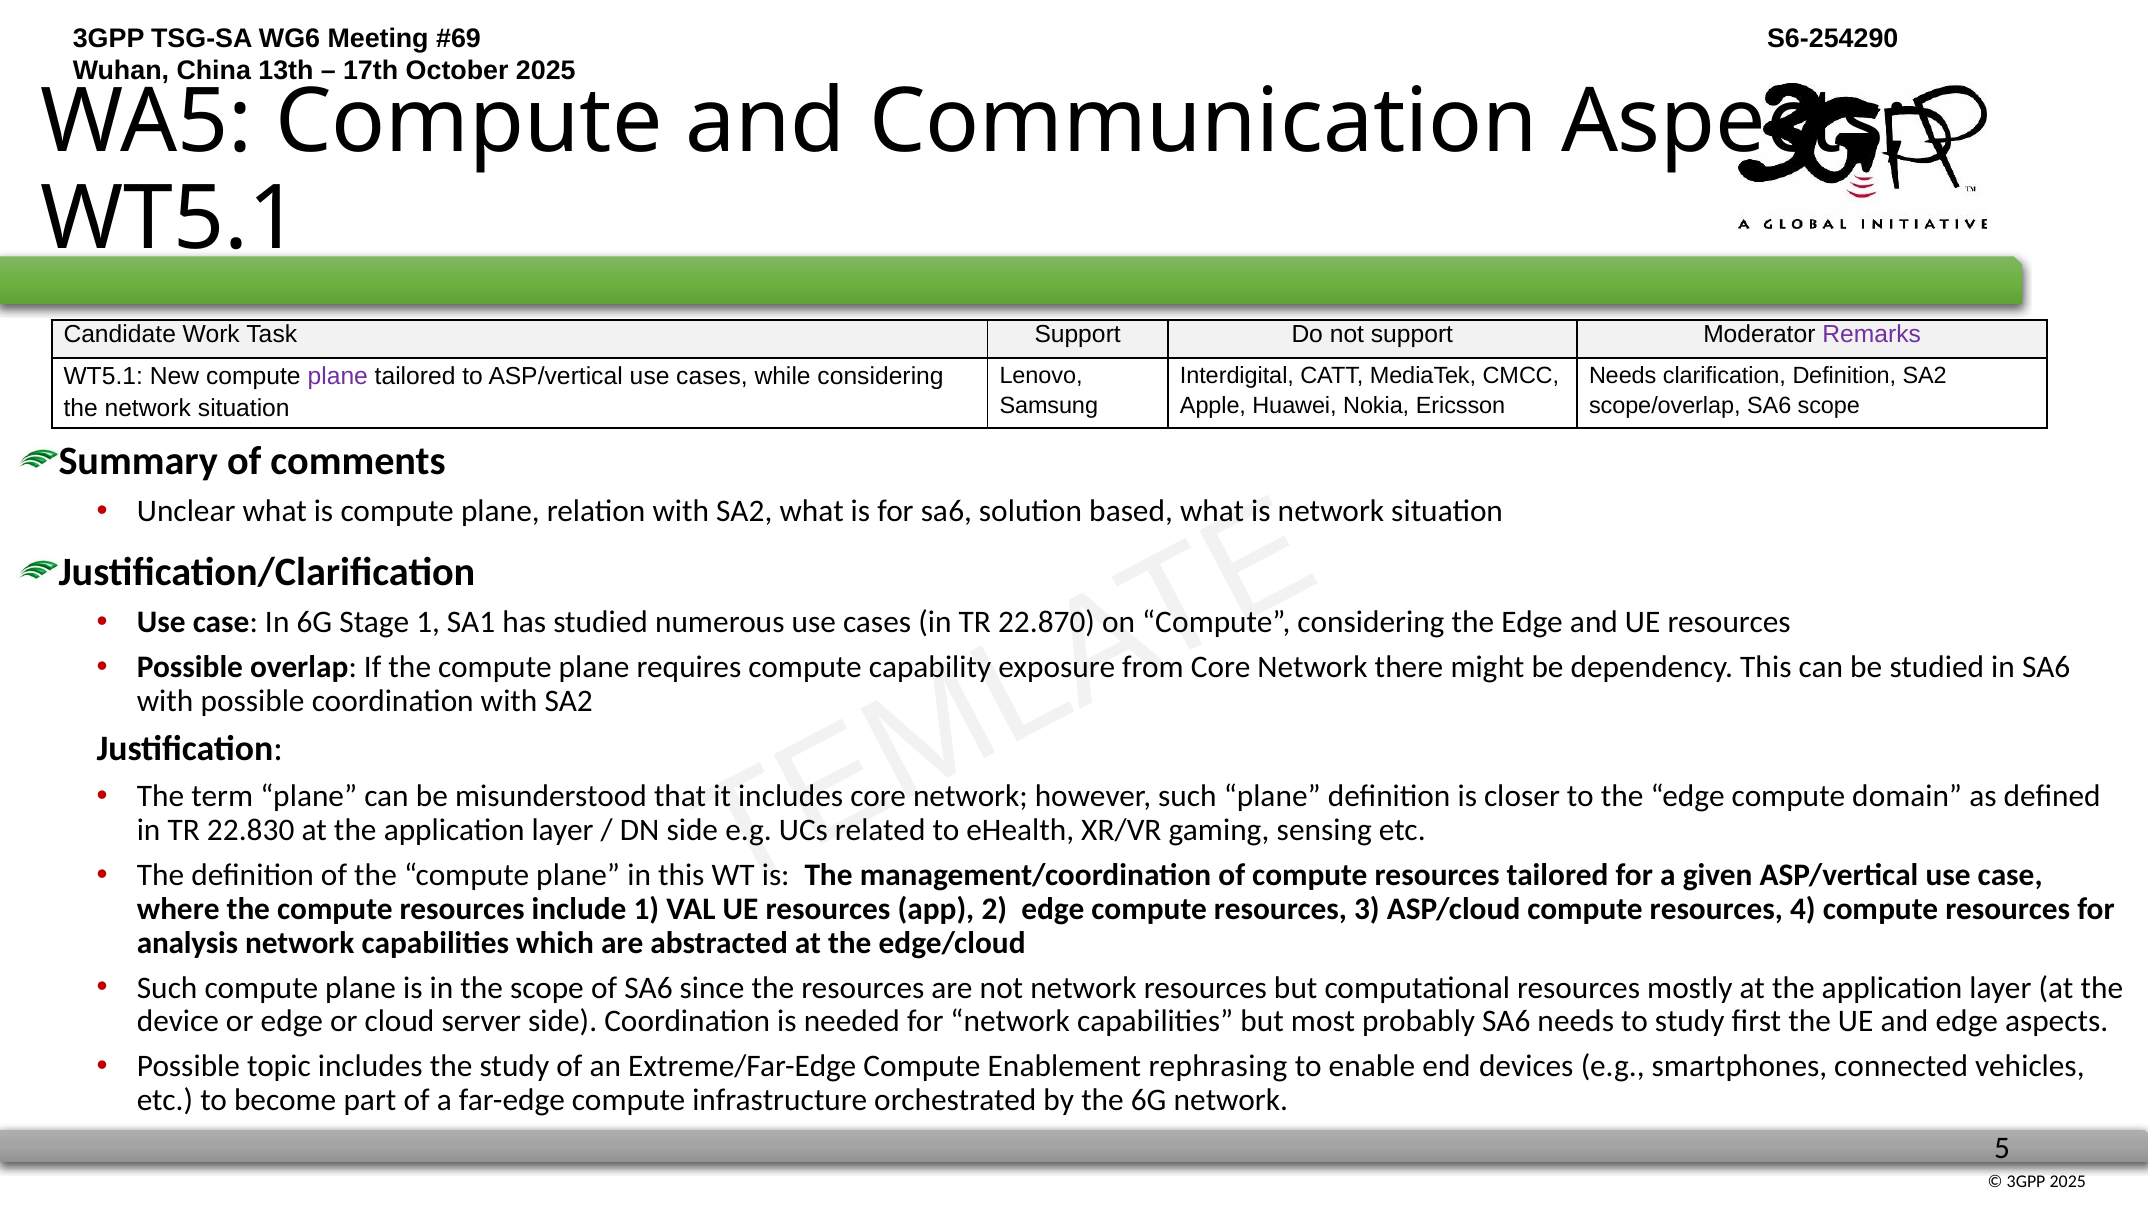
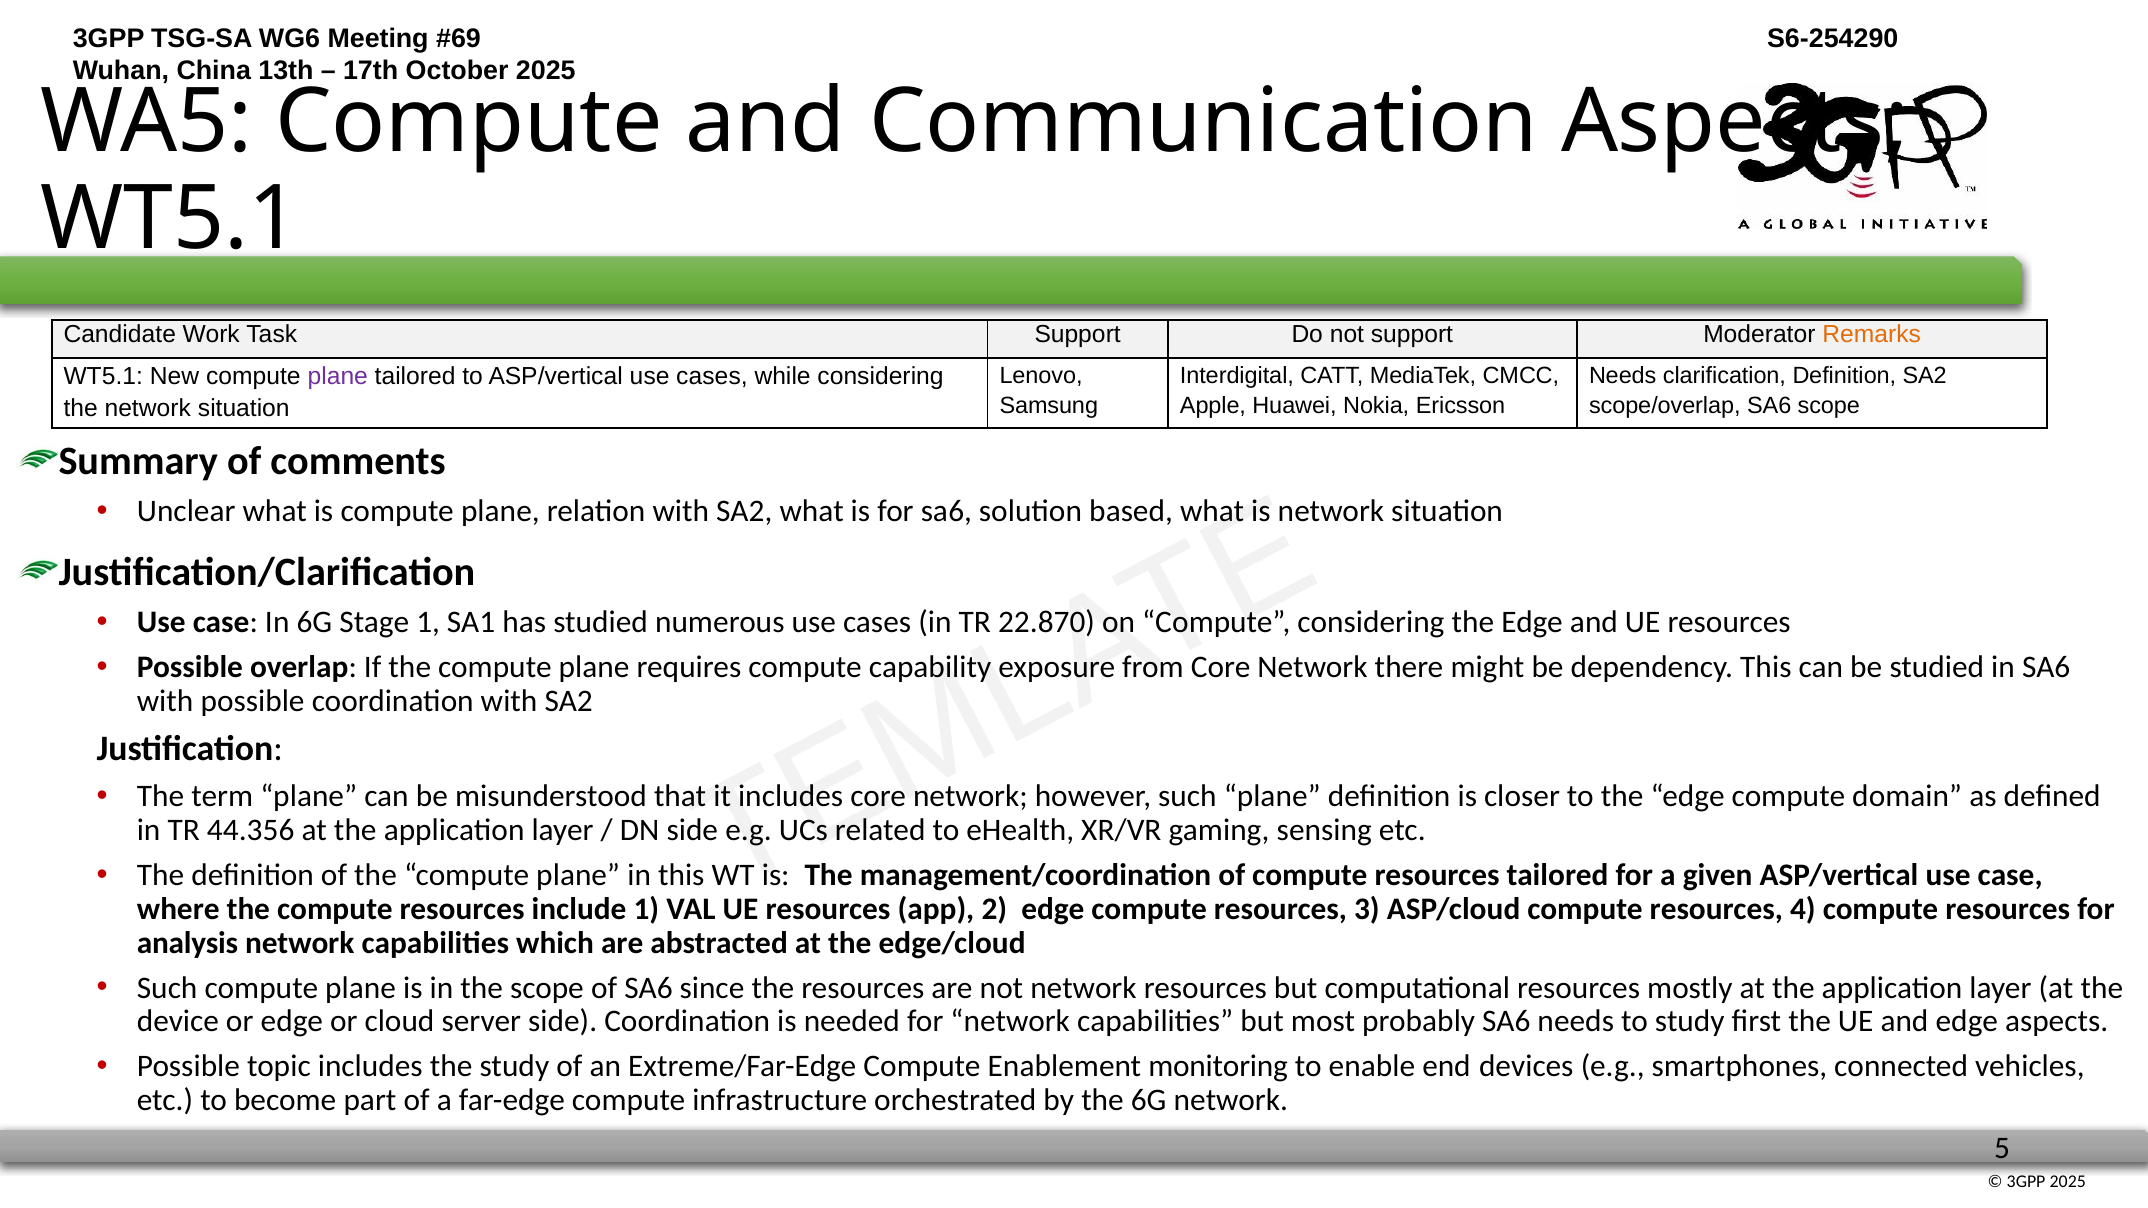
Remarks colour: purple -> orange
22.830: 22.830 -> 44.356
rephrasing: rephrasing -> monitoring
